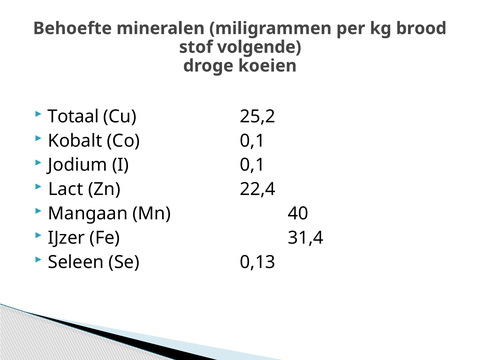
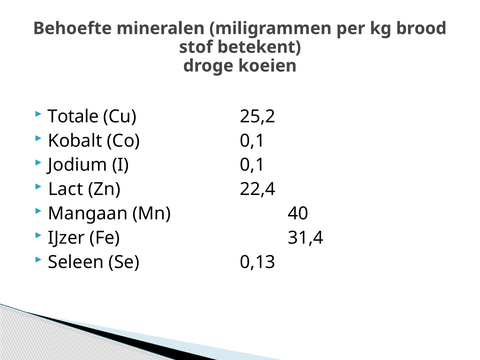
volgende: volgende -> betekent
Totaal: Totaal -> Totale
